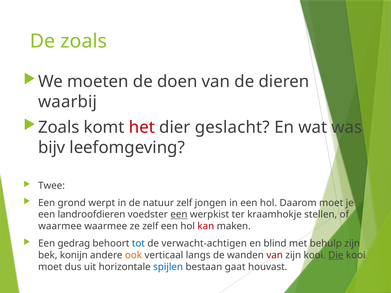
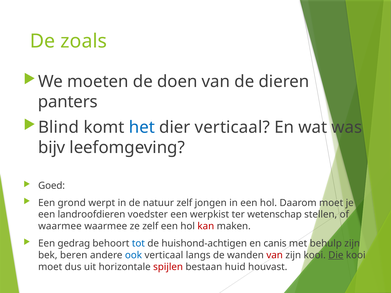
waarbij: waarbij -> panters
Zoals at (59, 128): Zoals -> Blind
het colour: red -> blue
dier geslacht: geslacht -> verticaal
Twee: Twee -> Goed
een at (179, 215) underline: present -> none
kraamhokje: kraamhokje -> wetenschap
verwacht-achtigen: verwacht-achtigen -> huishond-achtigen
blind: blind -> canis
konijn: konijn -> beren
ook colour: orange -> blue
spijlen colour: blue -> red
gaat: gaat -> huid
